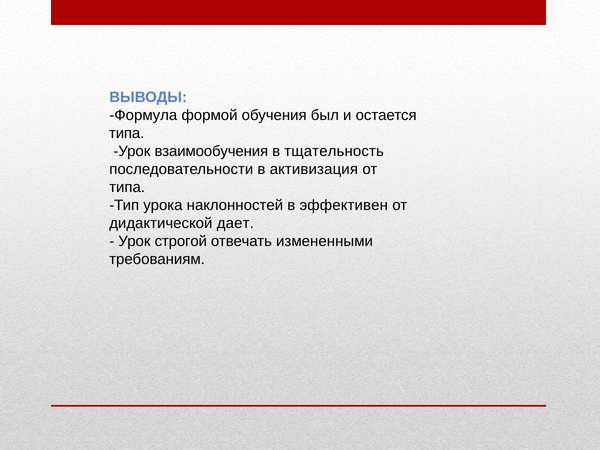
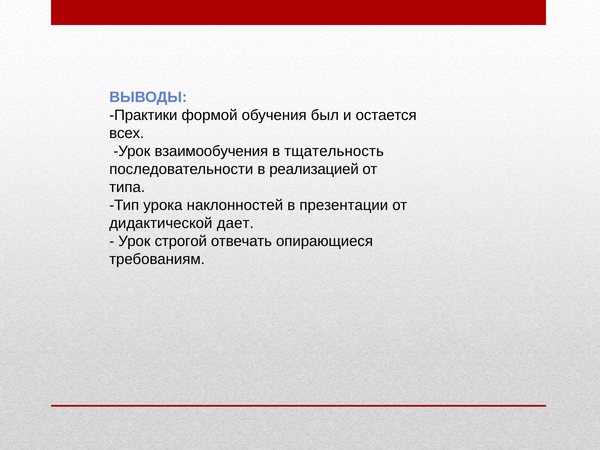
Формула: Формула -> Практики
типа at (127, 134): типа -> всех
активизация: активизация -> реализацией
эффективен: эффективен -> презентации
измененными: измененными -> опирающиеся
